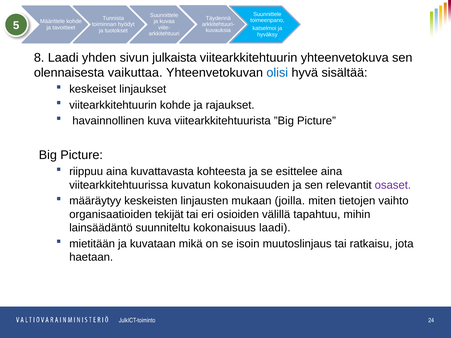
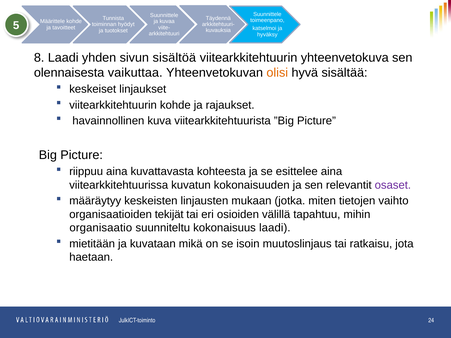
julkaista: julkaista -> sisältöä
olisi colour: blue -> orange
joilla: joilla -> jotka
lainsäädäntö: lainsäädäntö -> organisaatio
